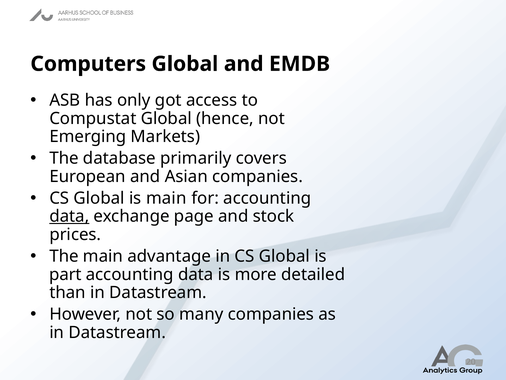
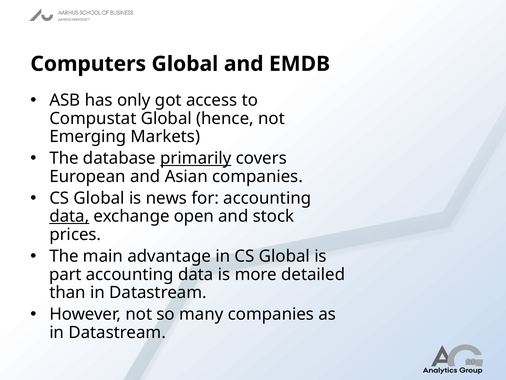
primarily underline: none -> present
is main: main -> news
page: page -> open
